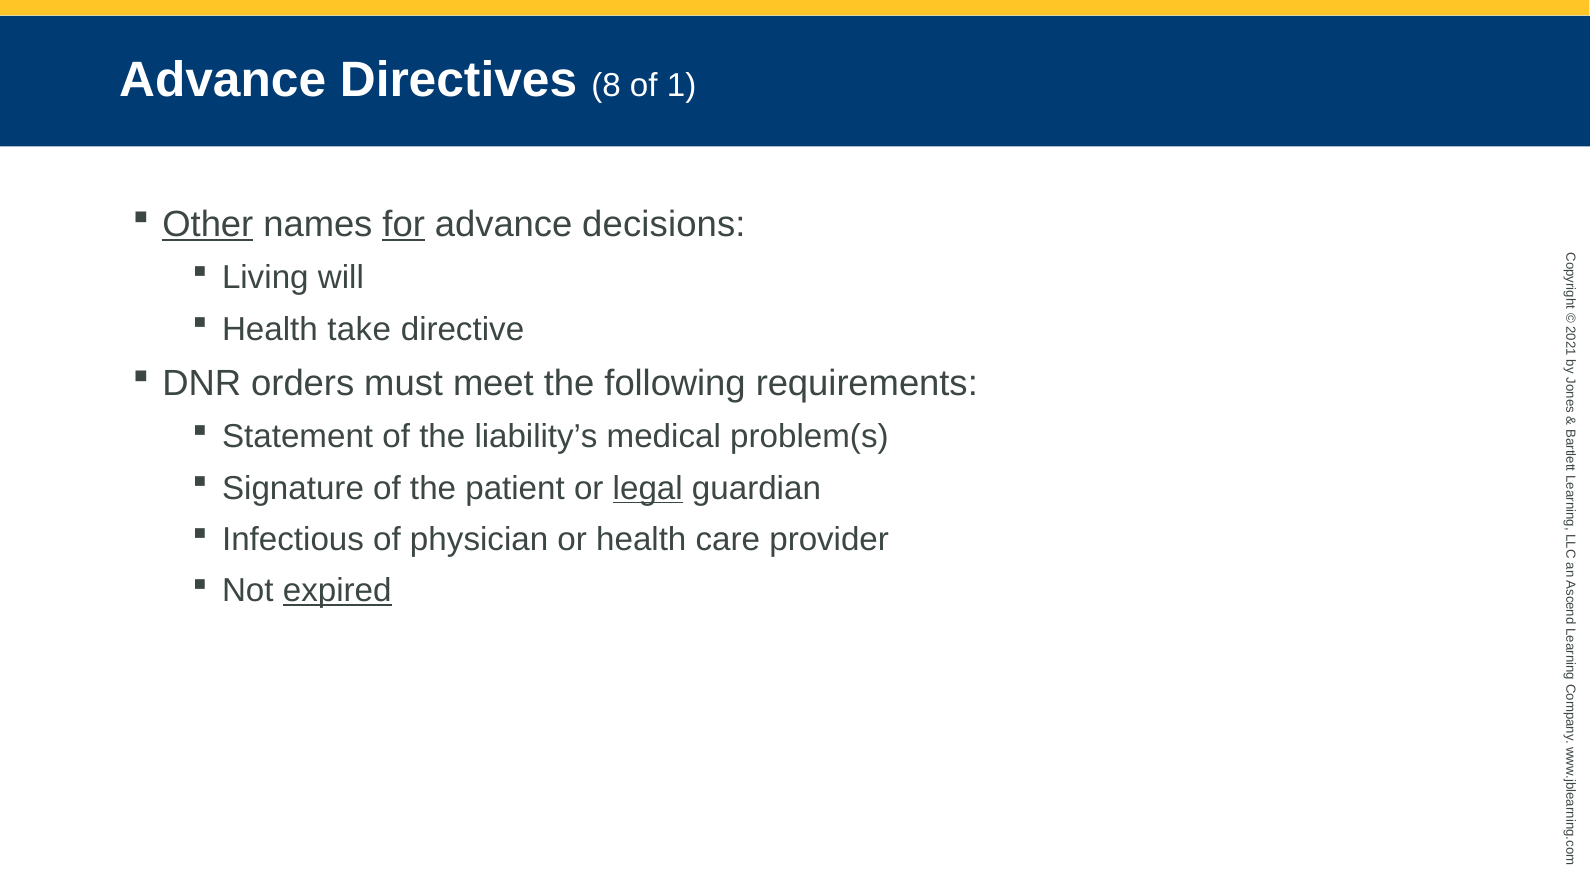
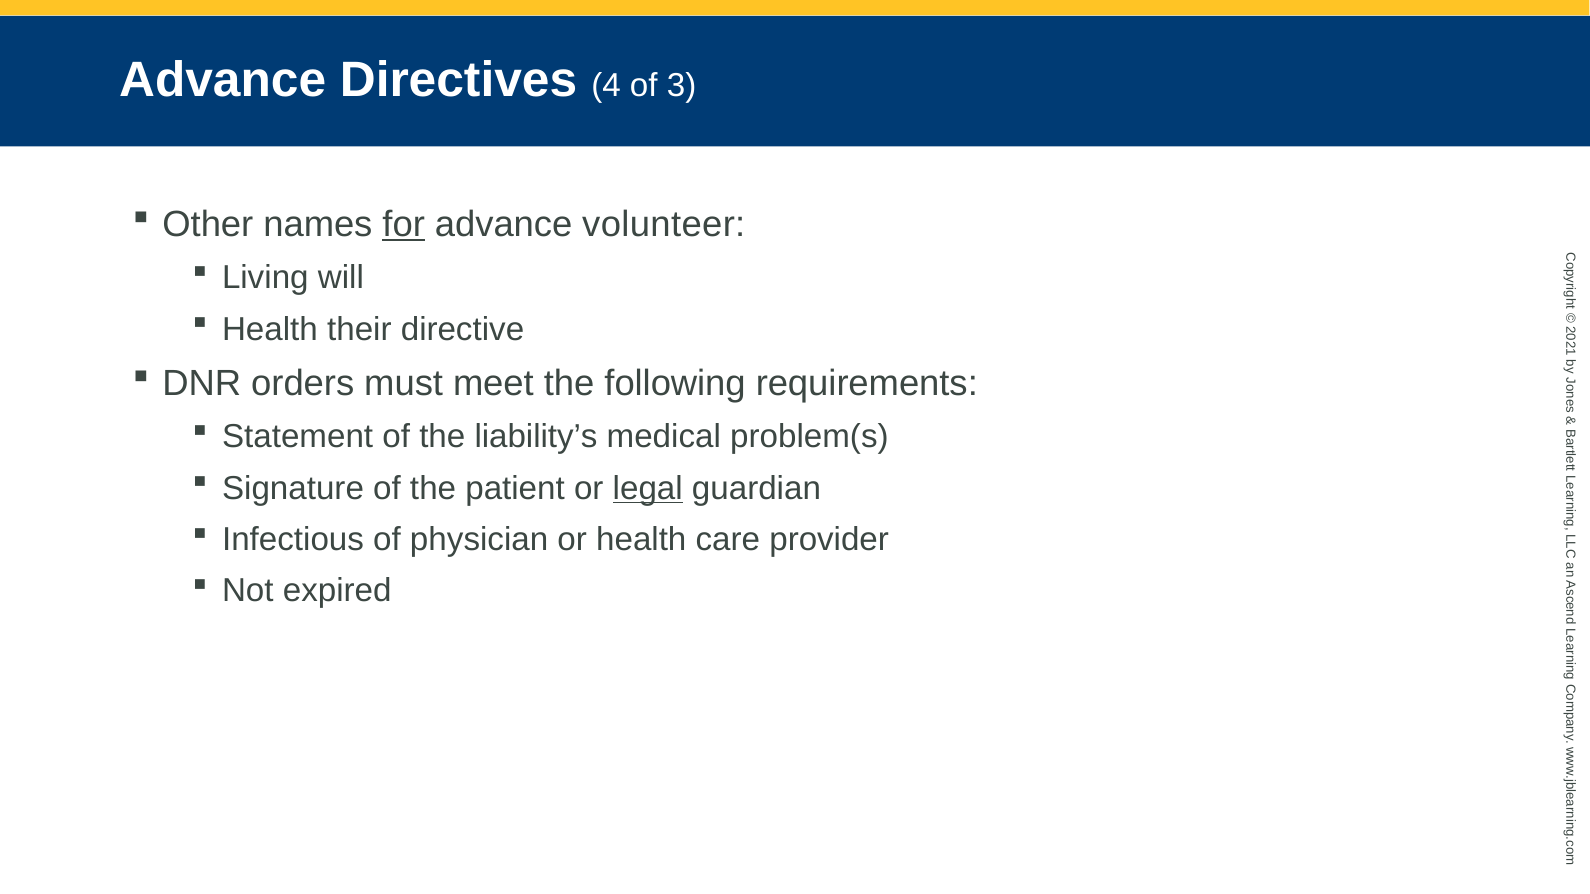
8: 8 -> 4
of 1: 1 -> 3
Other underline: present -> none
decisions: decisions -> volunteer
take: take -> their
expired underline: present -> none
